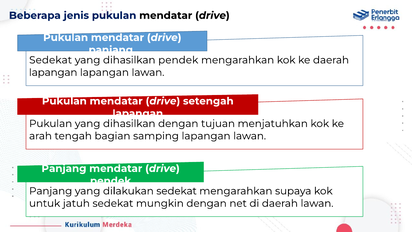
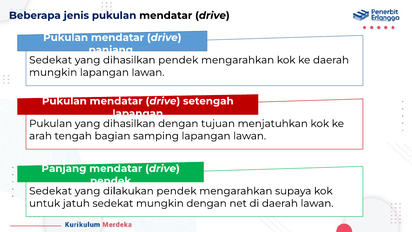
lapangan at (53, 72): lapangan -> mungkin
Panjang at (51, 191): Panjang -> Sedekat
dilakukan sedekat: sedekat -> pendek
